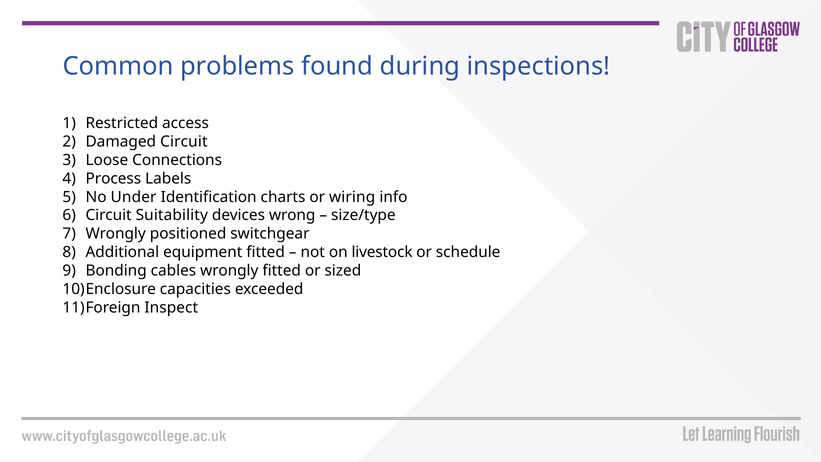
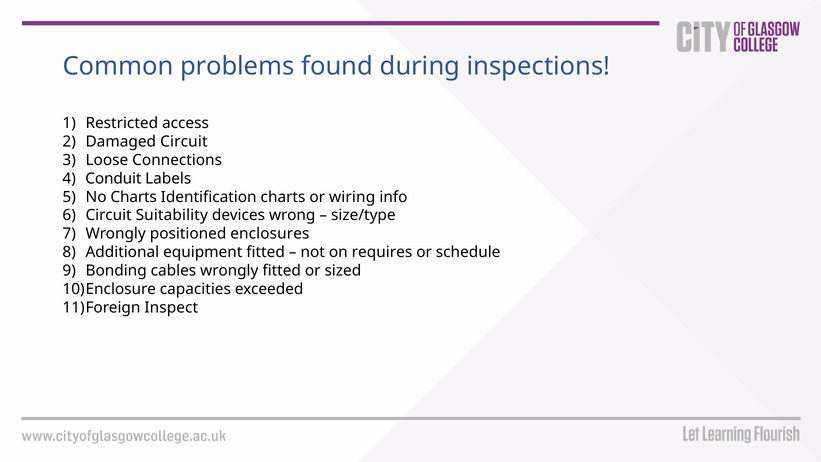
Process: Process -> Conduit
No Under: Under -> Charts
switchgear: switchgear -> enclosures
livestock: livestock -> requires
